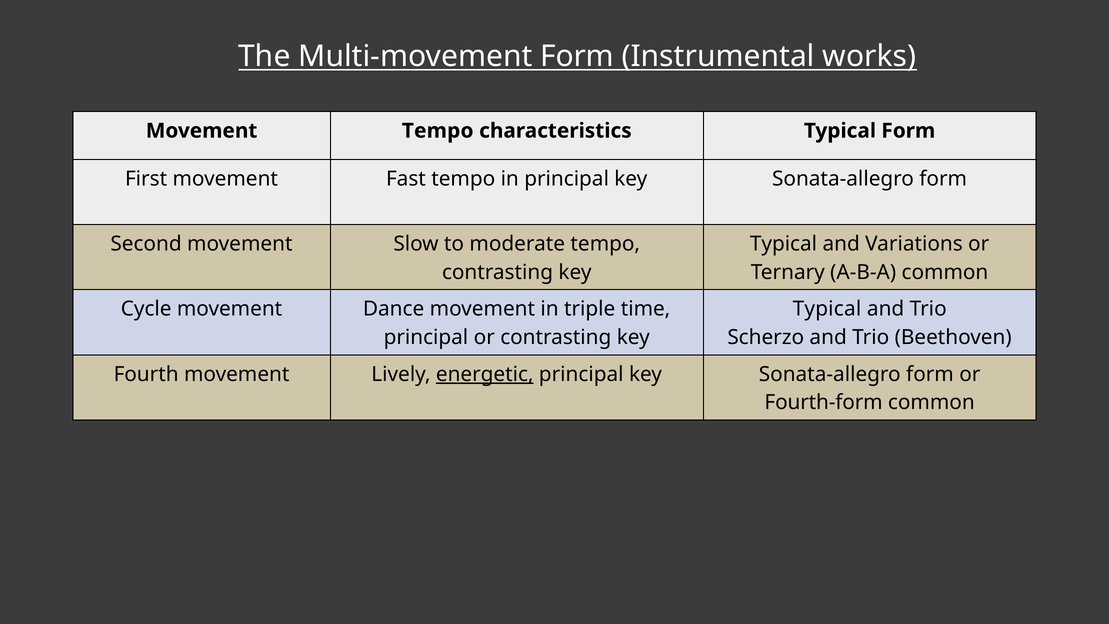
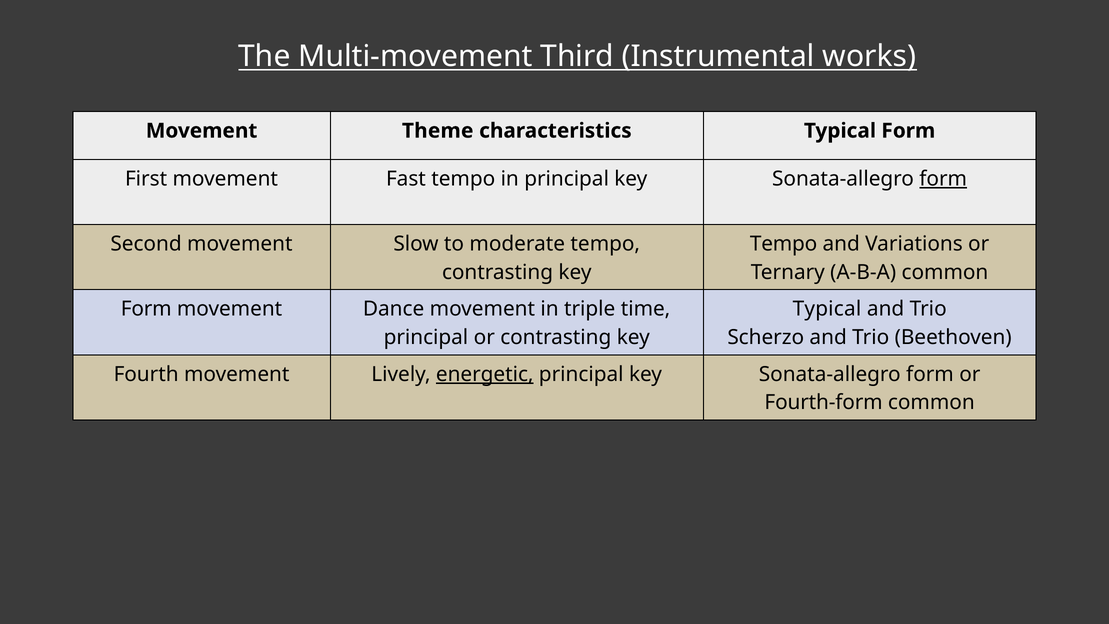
Multi-movement Form: Form -> Third
Movement Tempo: Tempo -> Theme
form at (943, 179) underline: none -> present
Typical at (783, 244): Typical -> Tempo
Cycle at (146, 309): Cycle -> Form
